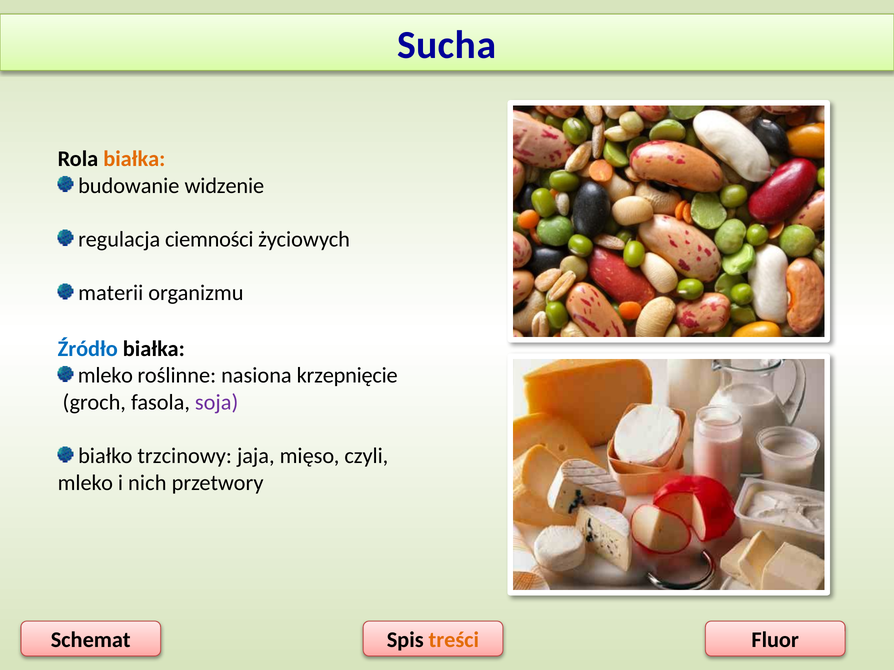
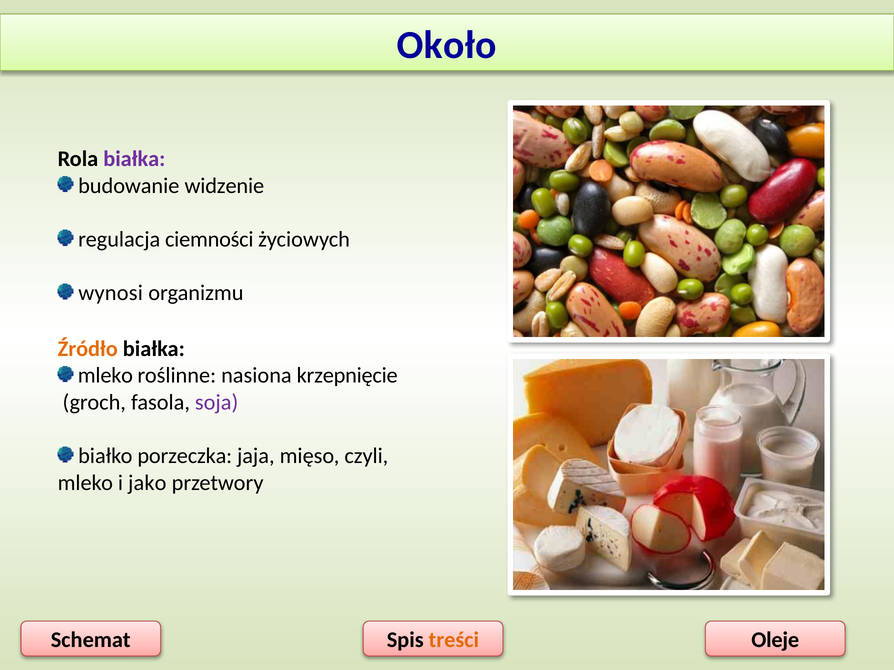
Sucha: Sucha -> Około
białka at (134, 159) colour: orange -> purple
materii: materii -> wynosi
Źródło colour: blue -> orange
trzcinowy: trzcinowy -> porzeczka
nich: nich -> jako
Fluor: Fluor -> Oleje
